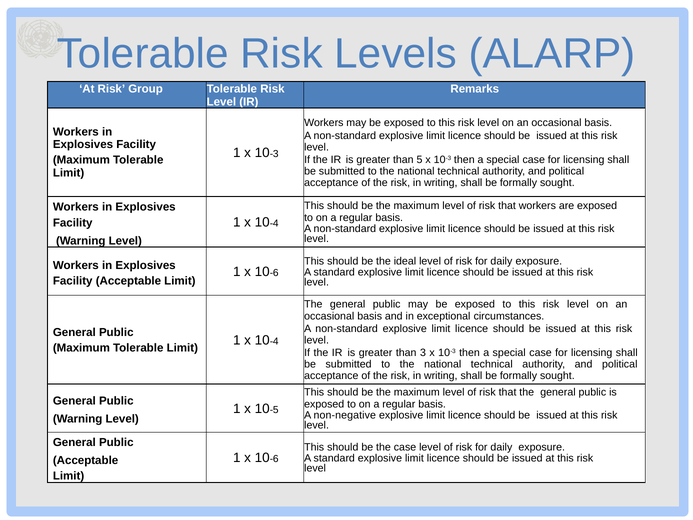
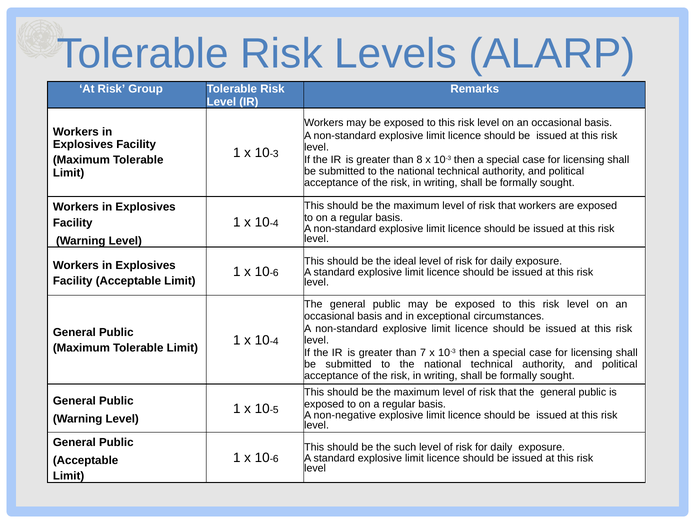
5: 5 -> 8
3: 3 -> 7
the case: case -> such
